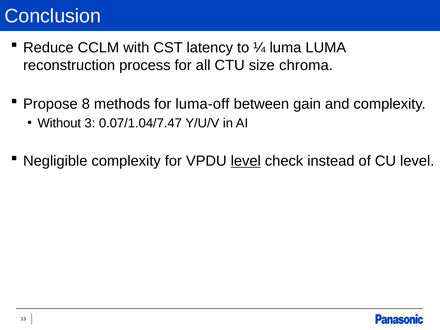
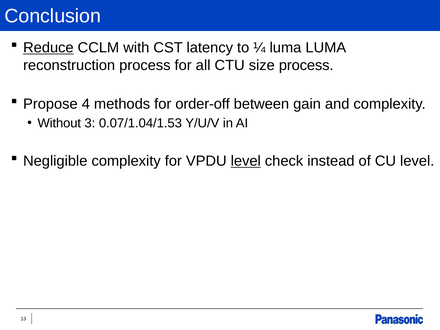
Reduce underline: none -> present
size chroma: chroma -> process
8: 8 -> 4
luma-off: luma-off -> order-off
0.07/1.04/7.47: 0.07/1.04/7.47 -> 0.07/1.04/1.53
